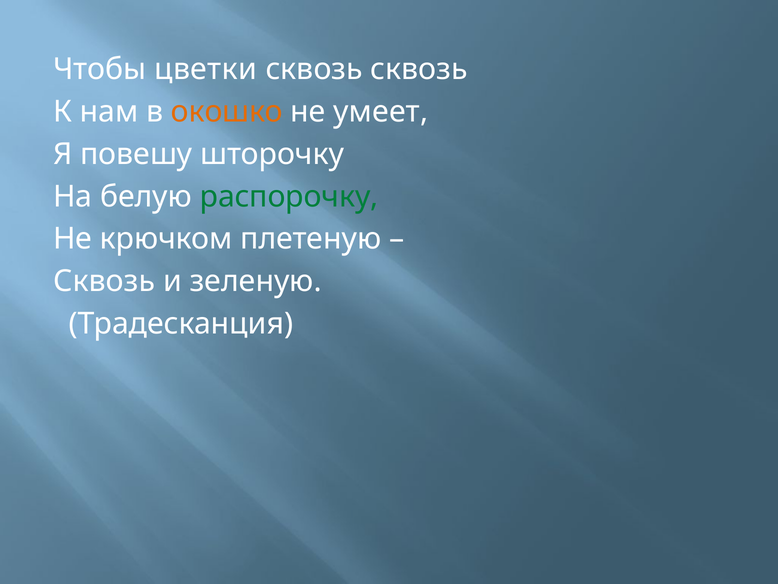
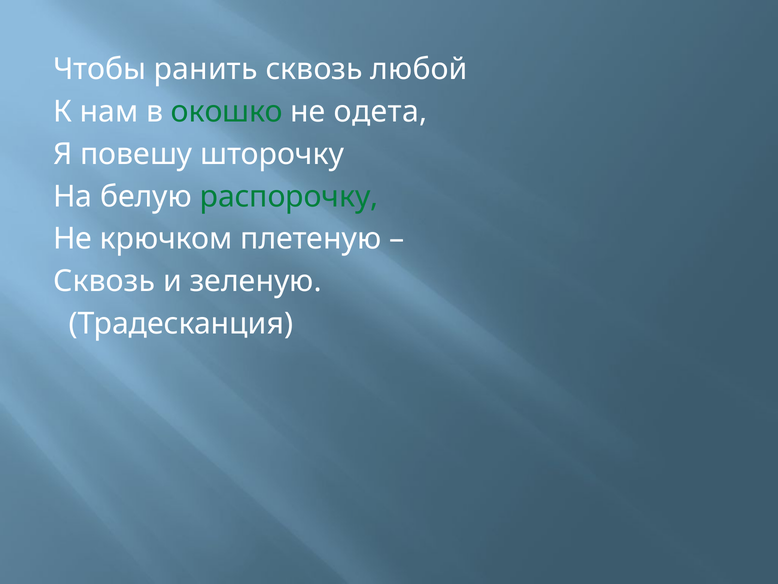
цветки: цветки -> ранить
сквозь сквозь: сквозь -> любой
окошко colour: orange -> green
умеет: умеет -> одета
